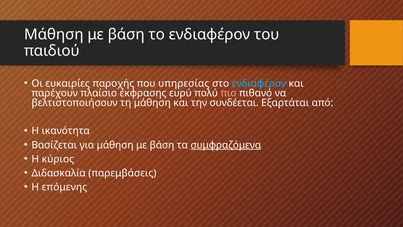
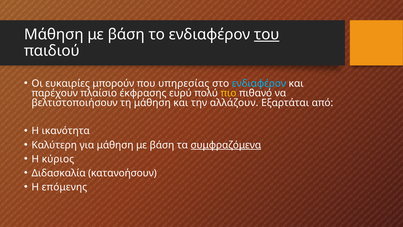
του underline: none -> present
παροχής: παροχής -> μπορούν
πιο colour: pink -> yellow
συνδέεται: συνδέεται -> αλλάζουν
Βασίζεται: Βασίζεται -> Καλύτερη
παρεμβάσεις: παρεμβάσεις -> κατανοήσουν
